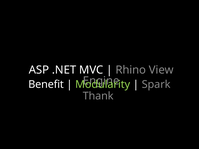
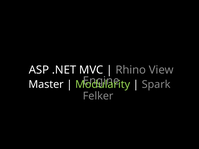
Benefit: Benefit -> Master
Thank: Thank -> Felker
